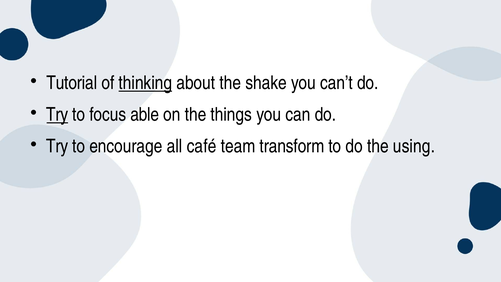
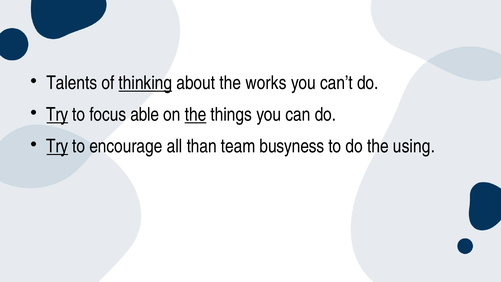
Tutorial: Tutorial -> Talents
shake: shake -> works
the at (196, 115) underline: none -> present
Try at (57, 146) underline: none -> present
café: café -> than
transform: transform -> busyness
